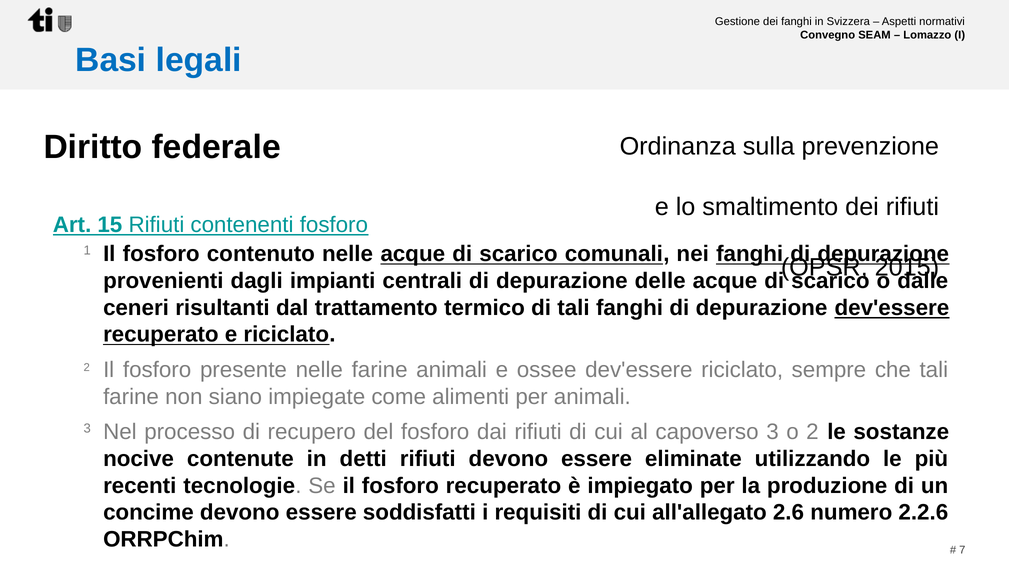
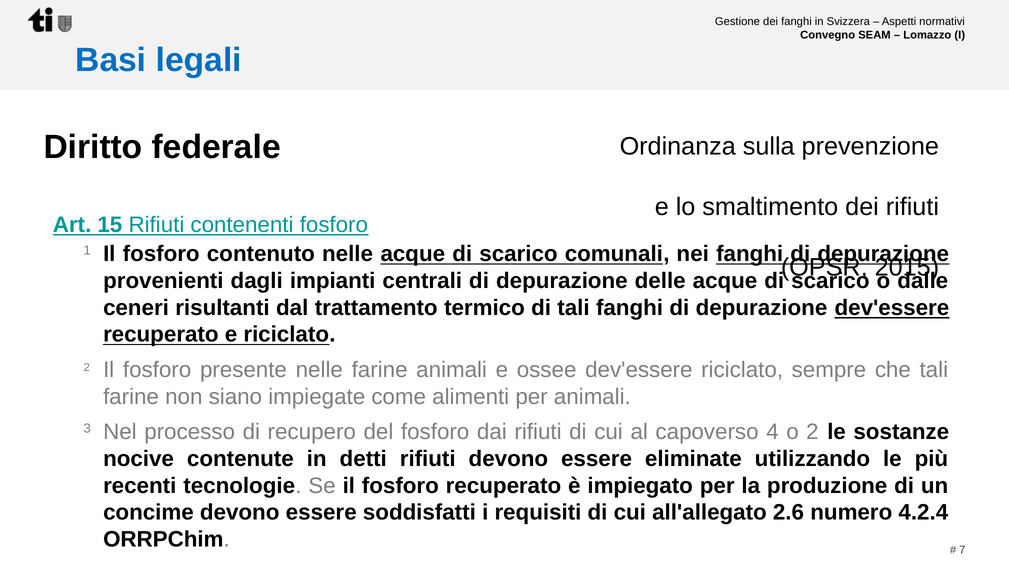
capoverso 3: 3 -> 4
2.2.6: 2.2.6 -> 4.2.4
